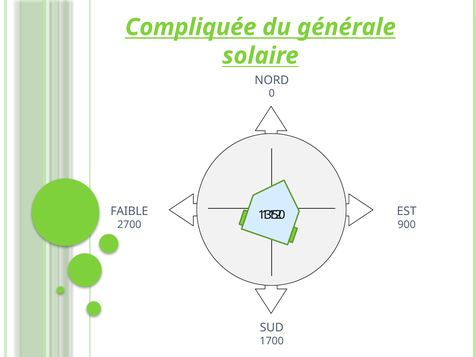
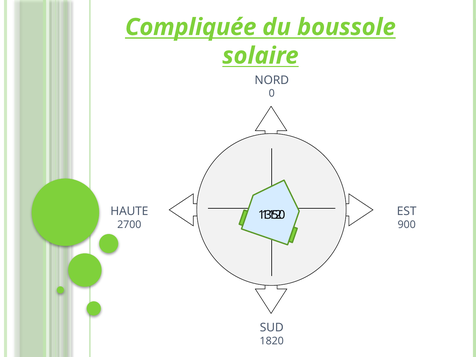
générale: générale -> boussole
FAIBLE: FAIBLE -> HAUTE
1700: 1700 -> 1820
